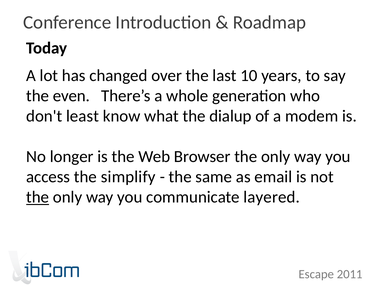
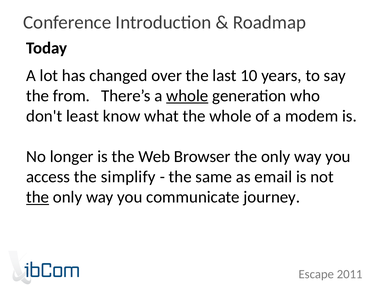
even: even -> from
whole at (187, 96) underline: none -> present
the dialup: dialup -> whole
layered: layered -> journey
